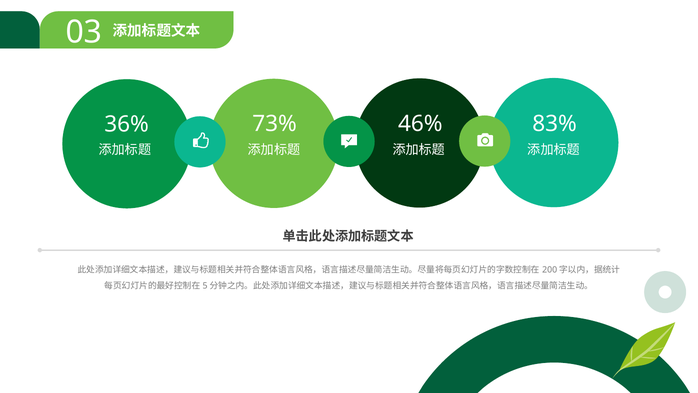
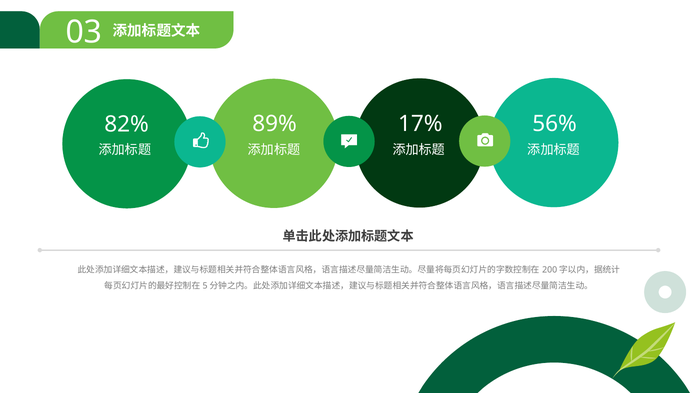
73%: 73% -> 89%
46%: 46% -> 17%
83%: 83% -> 56%
36%: 36% -> 82%
